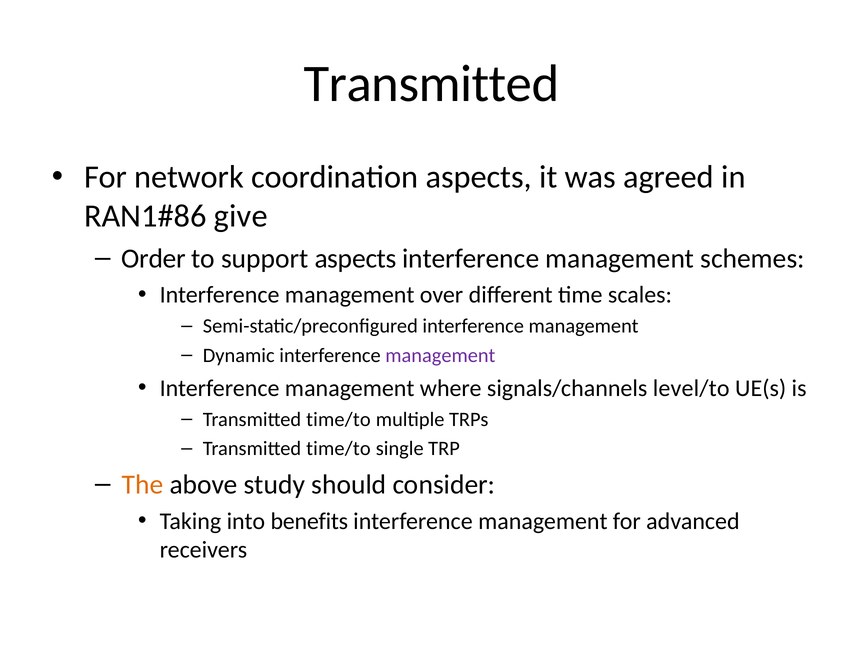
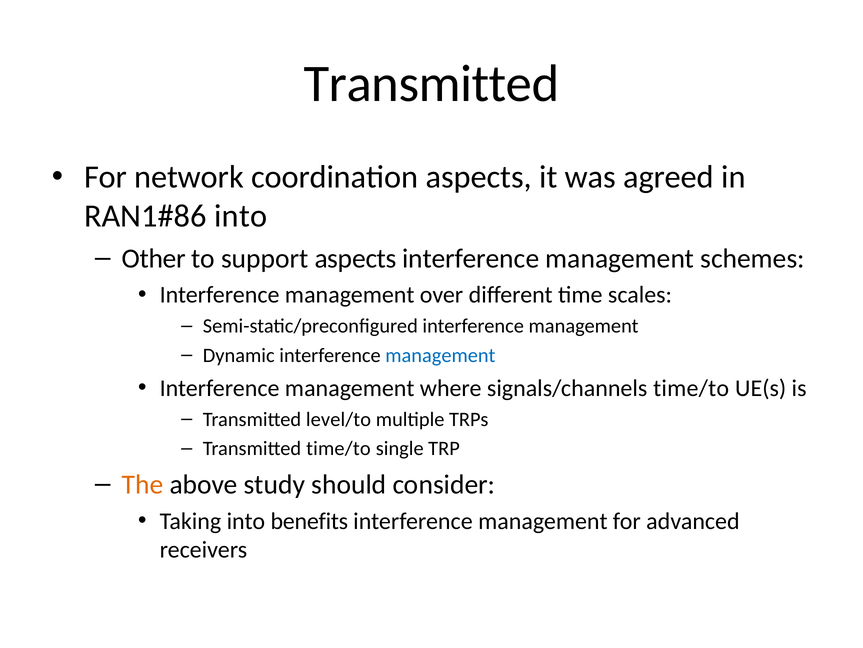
give at (241, 216): give -> into
Order: Order -> Other
management at (440, 355) colour: purple -> blue
signals/channels level/to: level/to -> time/to
time/to at (338, 419): time/to -> level/to
